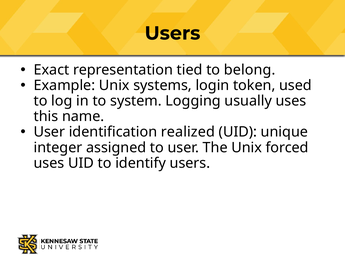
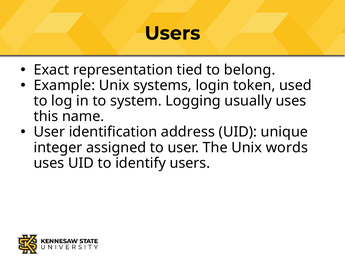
realized: realized -> address
forced: forced -> words
